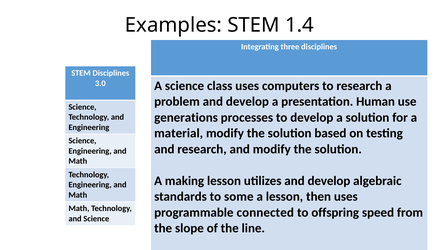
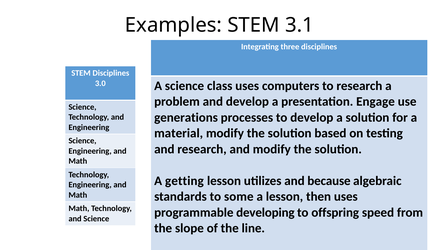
1.4: 1.4 -> 3.1
Human: Human -> Engage
making: making -> getting
utilizes and develop: develop -> because
connected: connected -> developing
